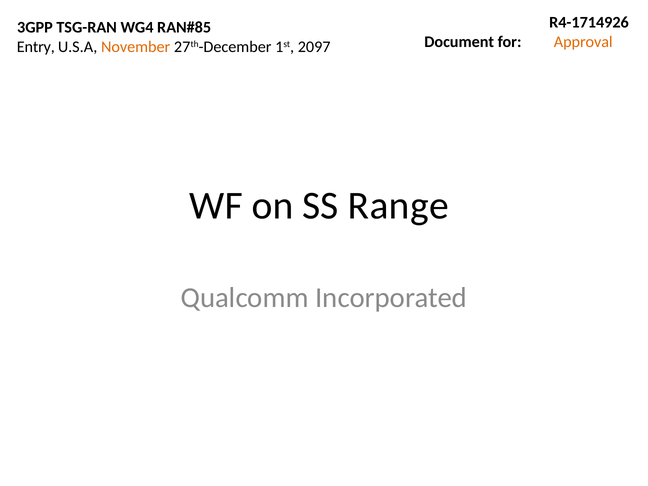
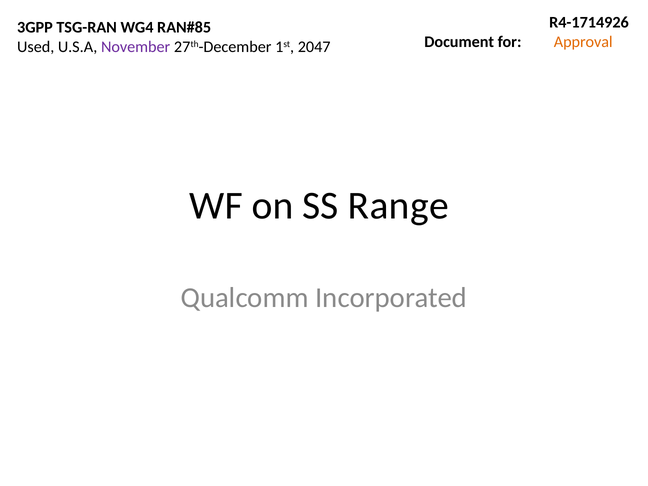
Entry: Entry -> Used
November colour: orange -> purple
2097: 2097 -> 2047
